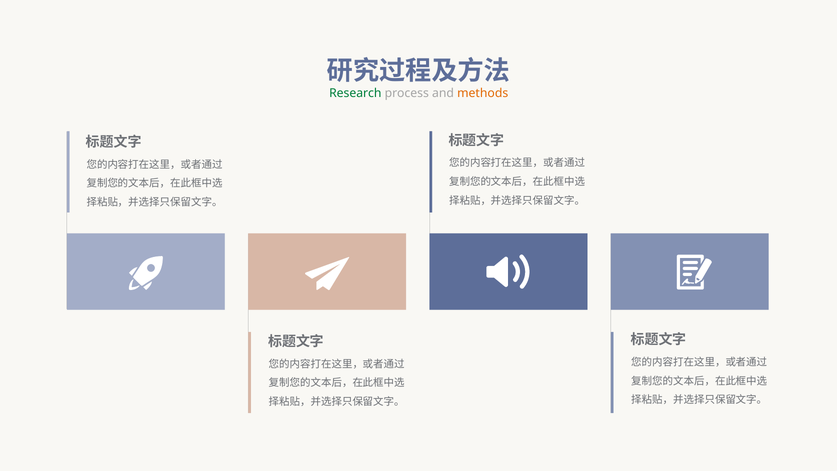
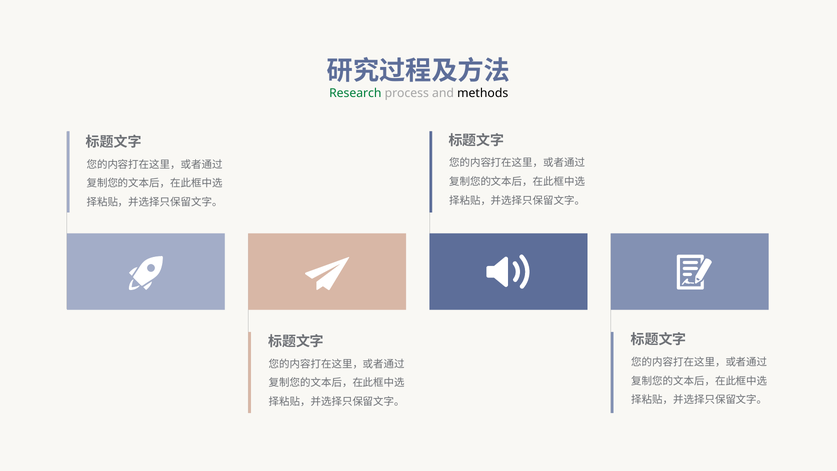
methods colour: orange -> black
